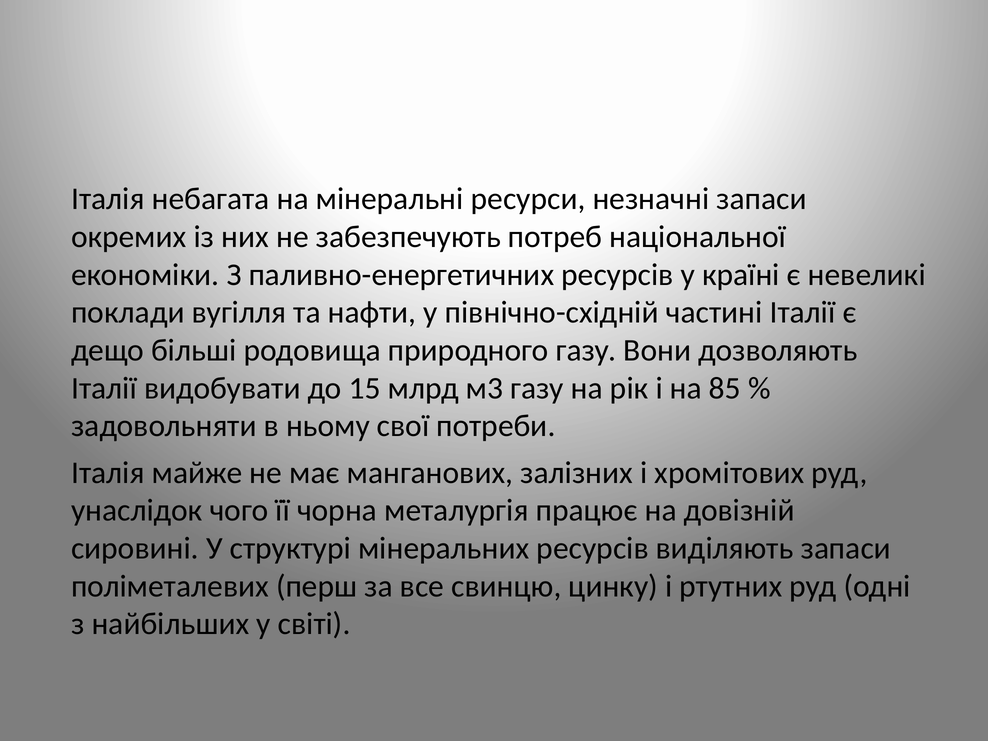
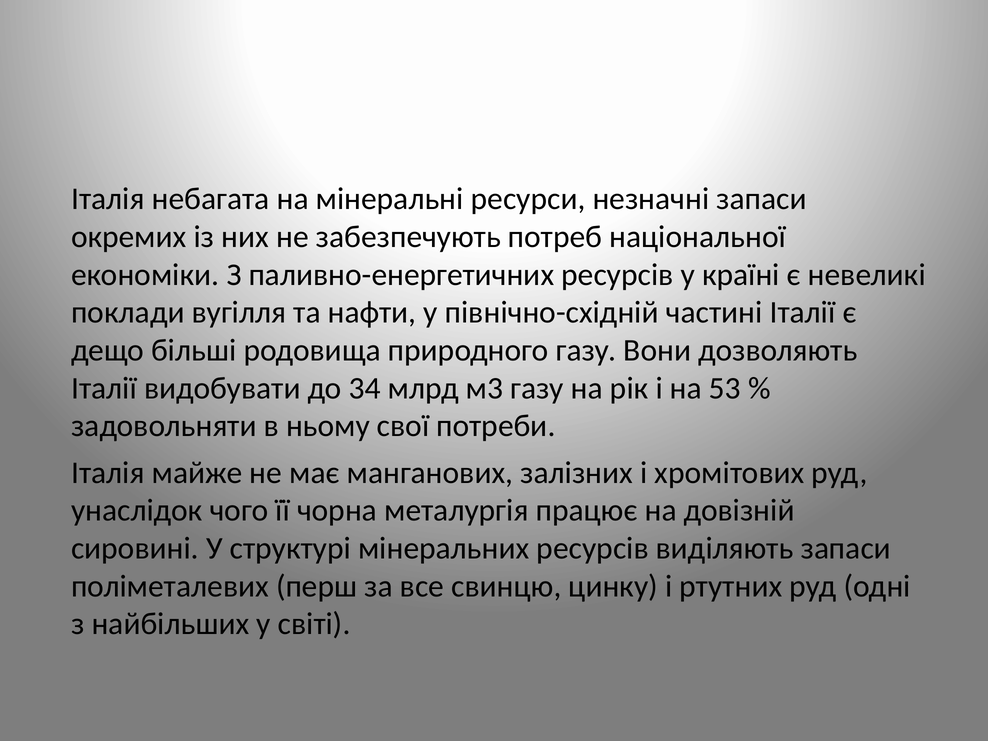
15: 15 -> 34
85: 85 -> 53
